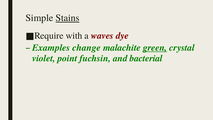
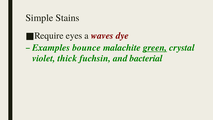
Stains underline: present -> none
with: with -> eyes
change: change -> bounce
point: point -> thick
